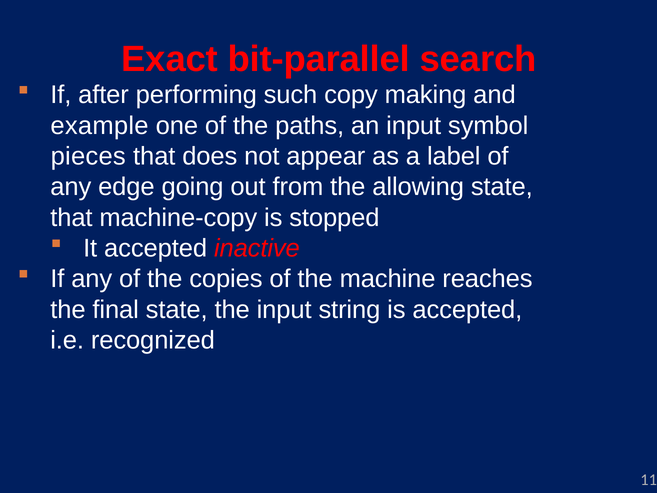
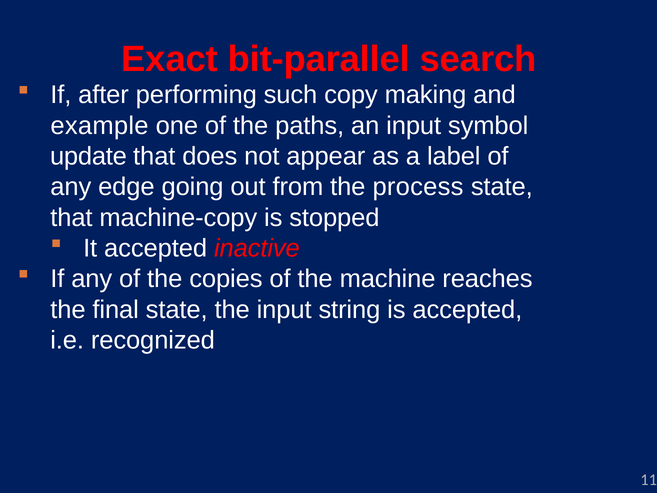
pieces: pieces -> update
allowing: allowing -> process
